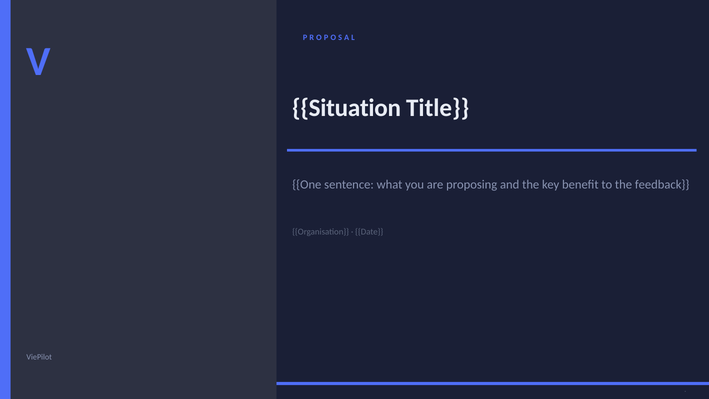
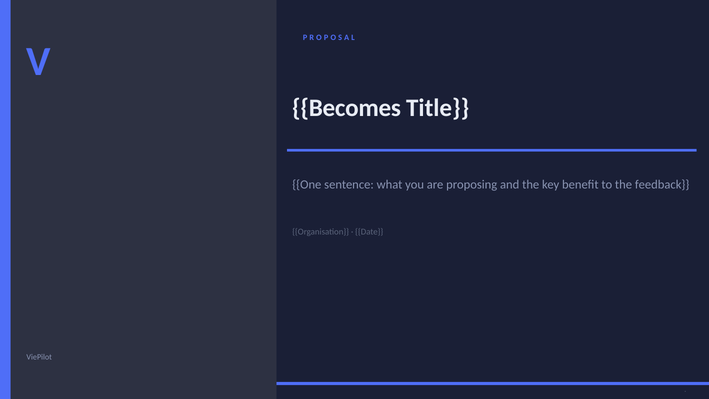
Situation: Situation -> Becomes
